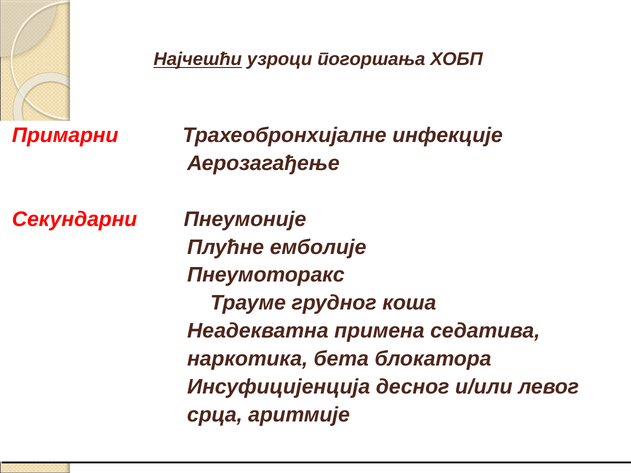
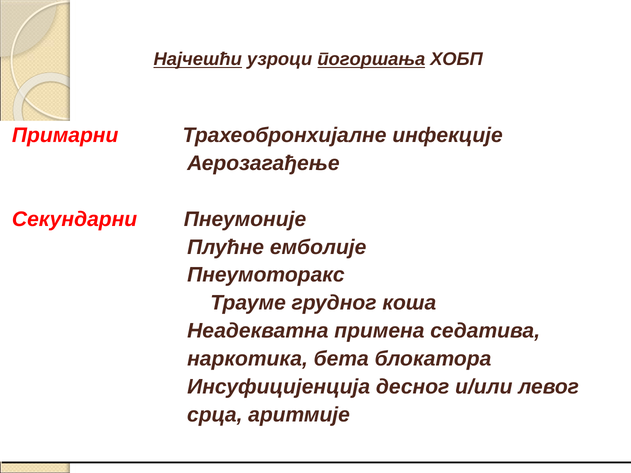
погоршања underline: none -> present
